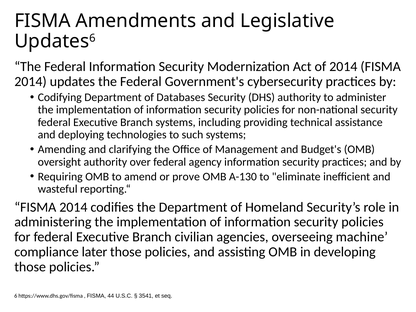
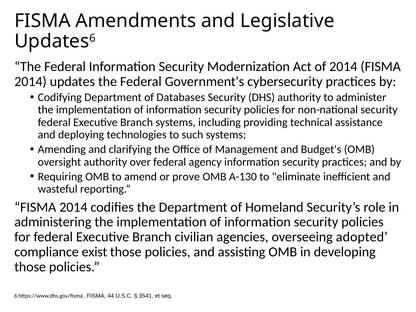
machine: machine -> adopted
later: later -> exist
